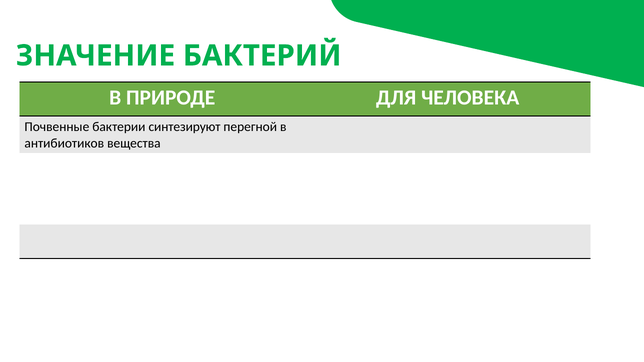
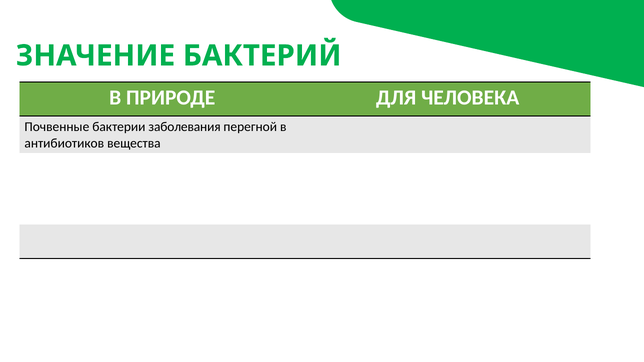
синтезируют: синтезируют -> заболевания
